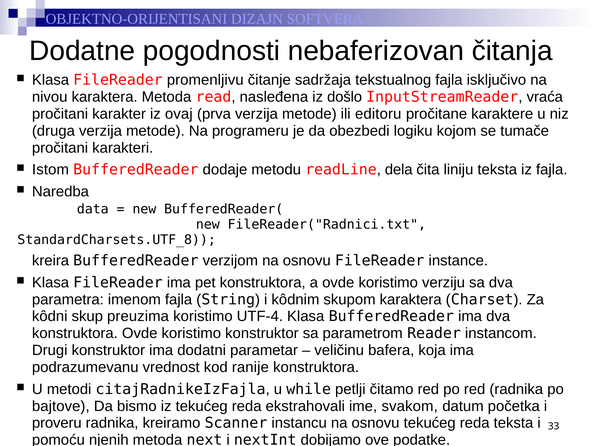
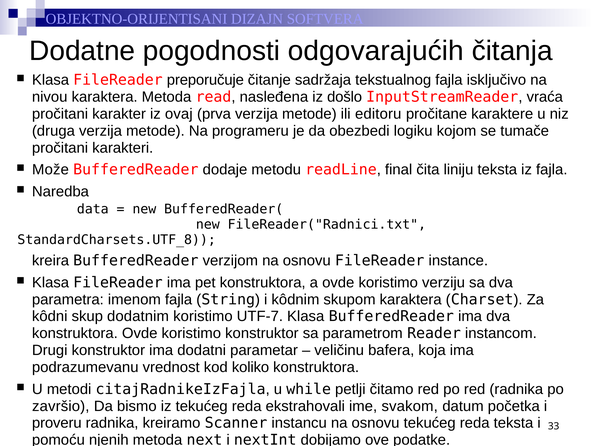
nebaferizovan: nebaferizovan -> odgovarajućih
promenljivu: promenljivu -> preporučuje
Istom: Istom -> Može
dela: dela -> final
preuzima: preuzima -> dodatnim
UTF-4: UTF-4 -> UTF-7
ranije: ranije -> koliko
bajtove: bajtove -> završio
